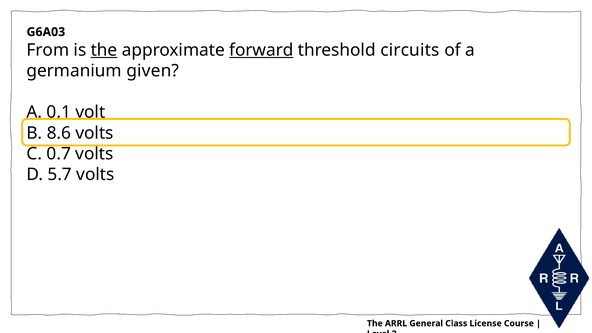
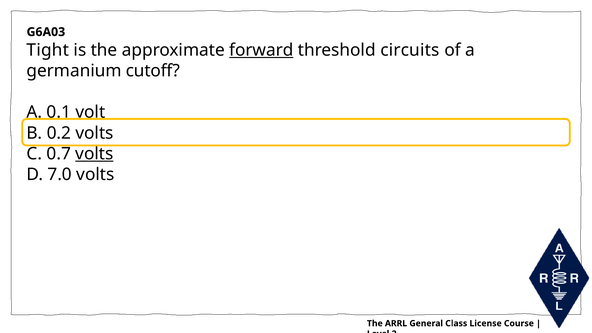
From: From -> Tight
the at (104, 50) underline: present -> none
given: given -> cutoff
8.6: 8.6 -> 0.2
volts at (94, 154) underline: none -> present
5.7: 5.7 -> 7.0
